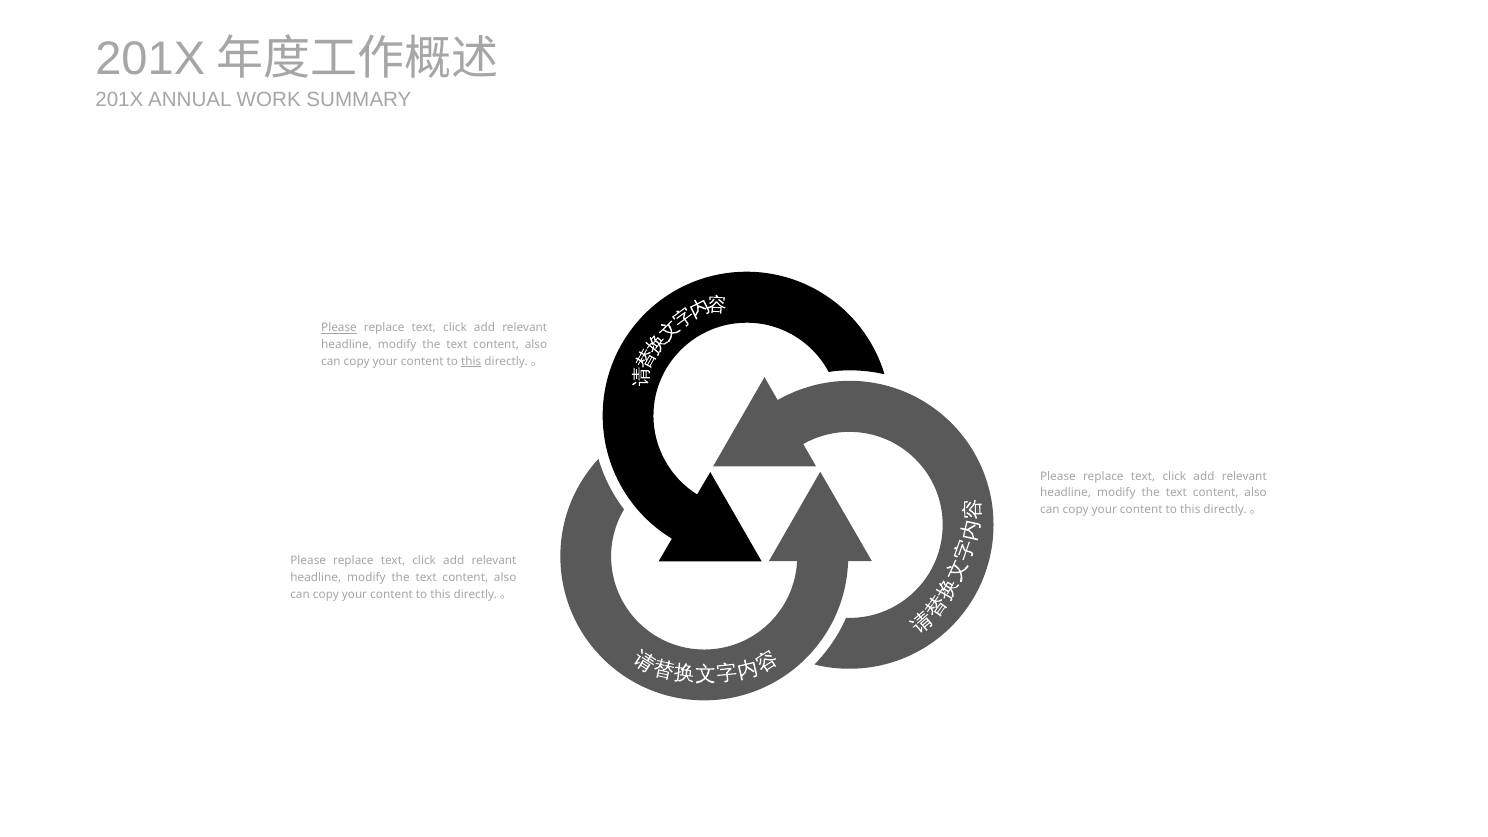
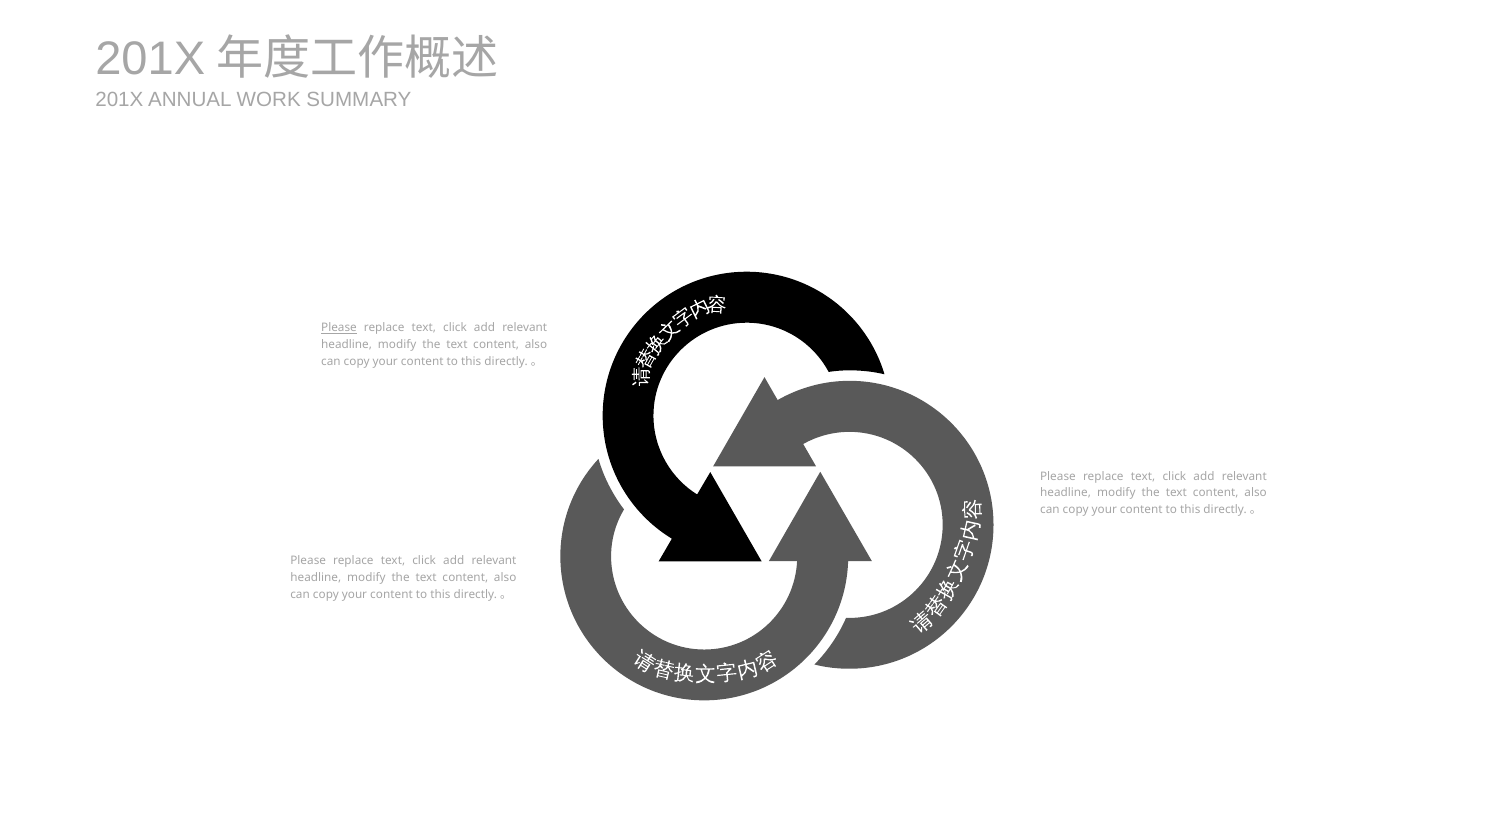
this at (471, 362) underline: present -> none
